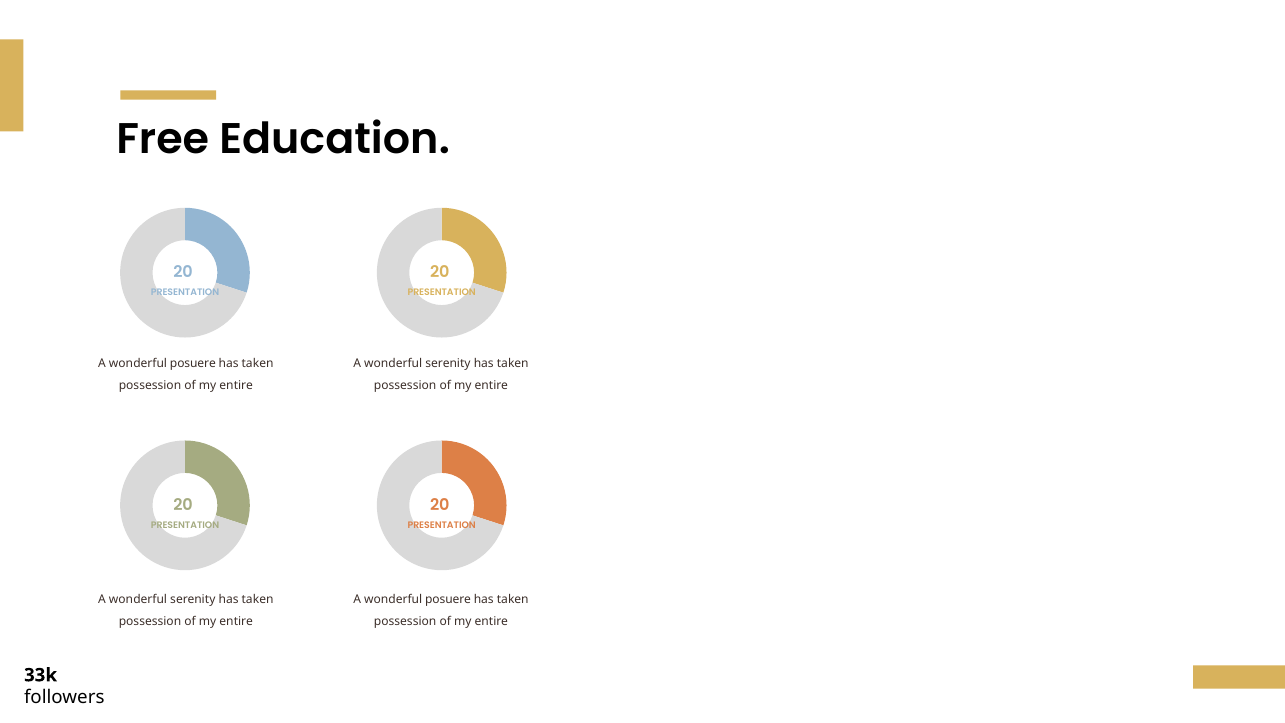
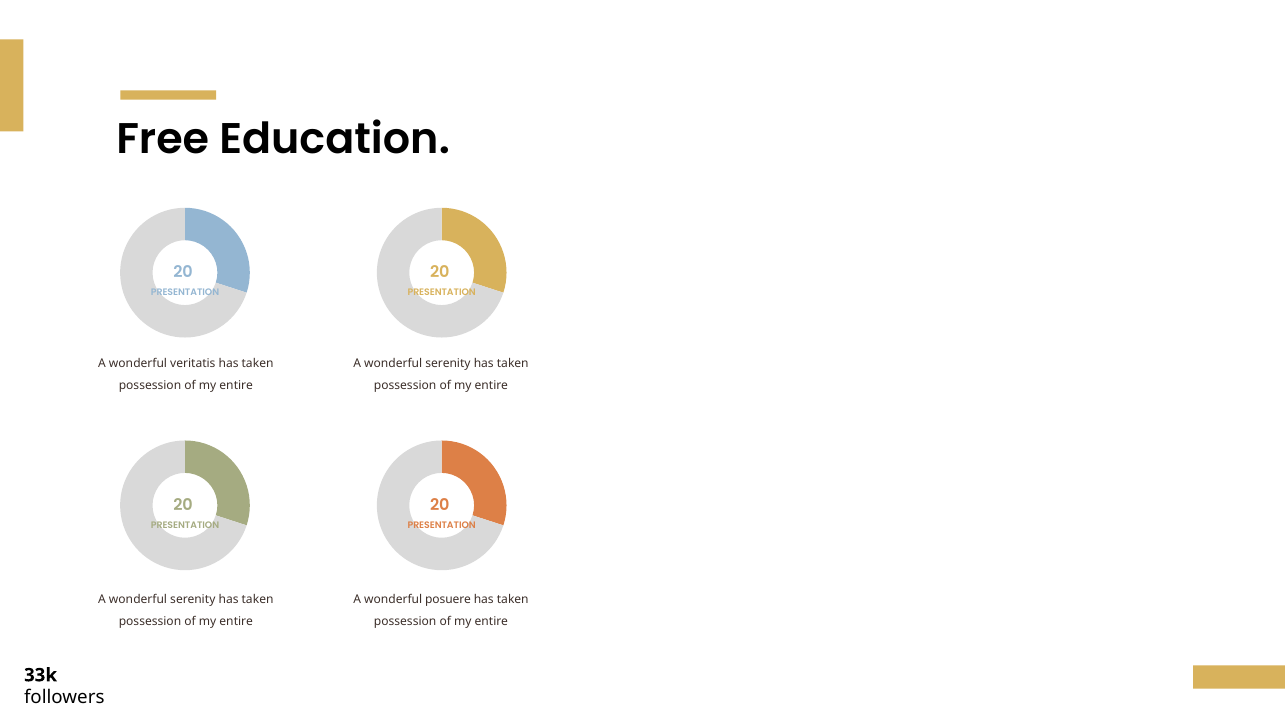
posuere at (193, 364): posuere -> veritatis
